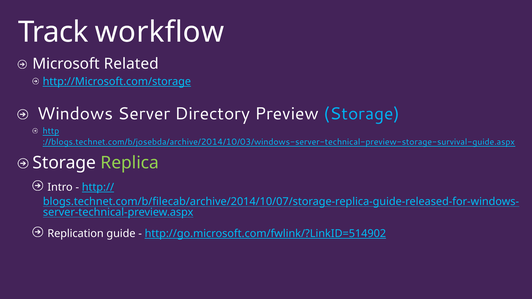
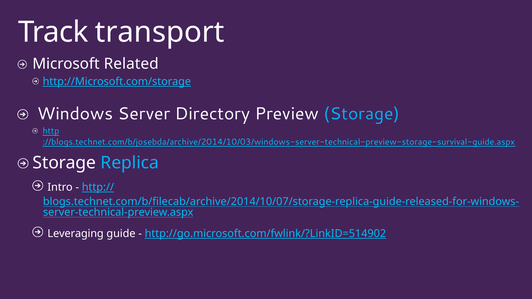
workflow: workflow -> transport
Replica colour: light green -> light blue
Replication: Replication -> Leveraging
